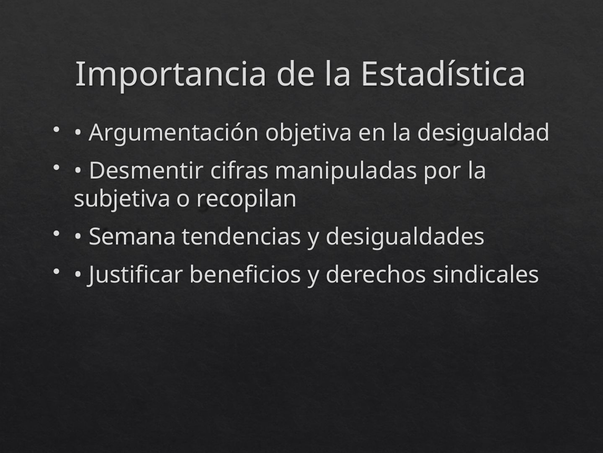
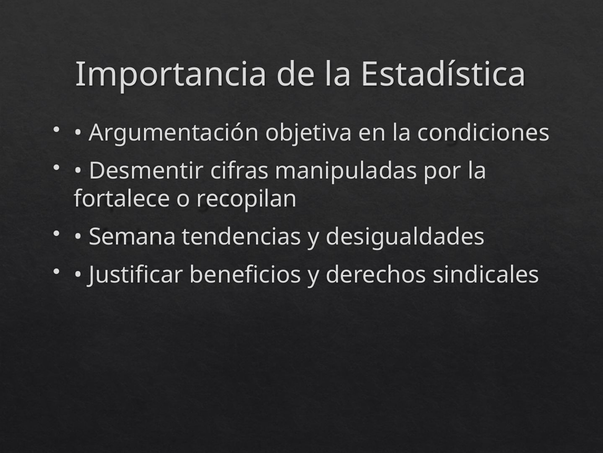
desigualdad: desigualdad -> condiciones
subjetiva: subjetiva -> fortalece
